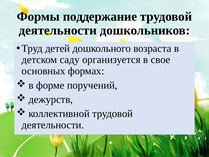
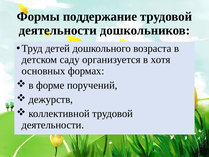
свое: свое -> хотя
